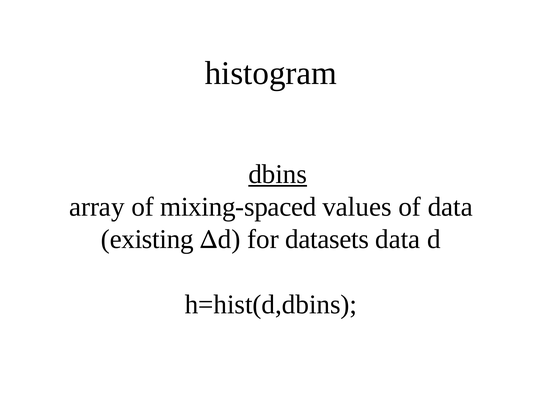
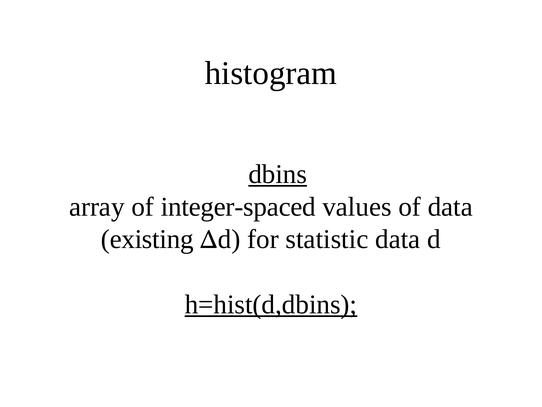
mixing-spaced: mixing-spaced -> integer-spaced
datasets: datasets -> statistic
h=hist(d,dbins underline: none -> present
